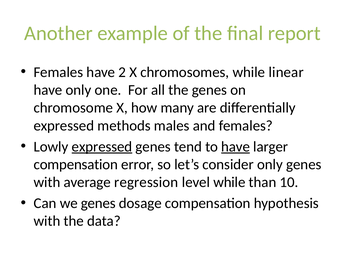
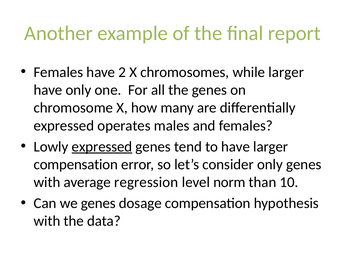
while linear: linear -> larger
methods: methods -> operates
have at (236, 146) underline: present -> none
level while: while -> norm
